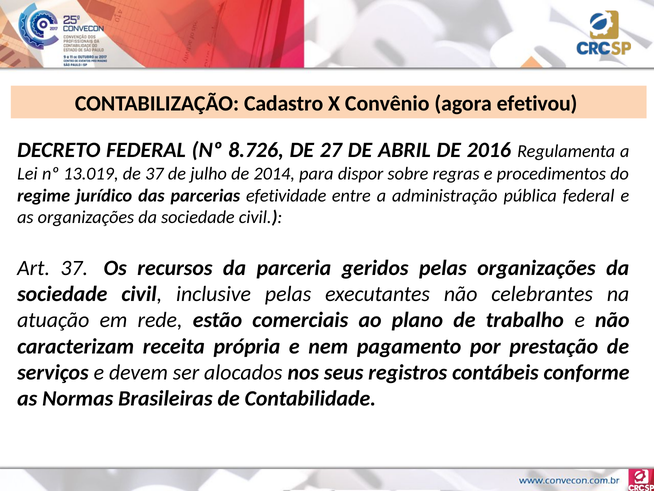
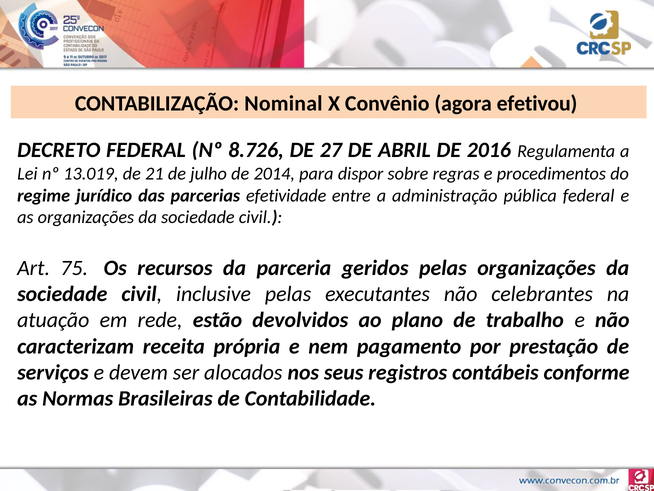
Cadastro: Cadastro -> Nominal
de 37: 37 -> 21
Art 37: 37 -> 75
comerciais: comerciais -> devolvidos
